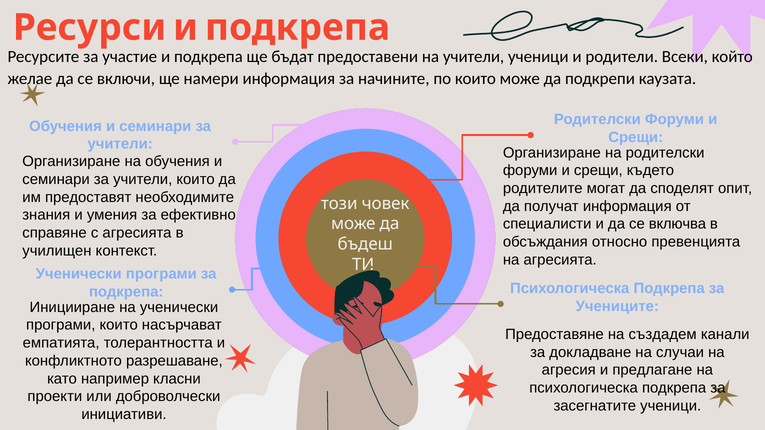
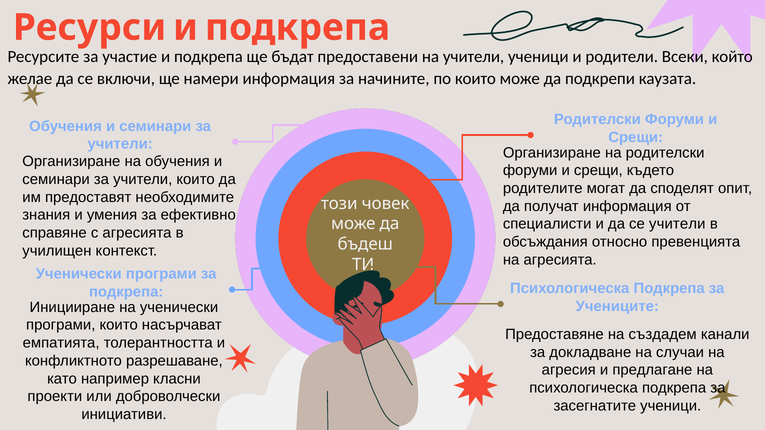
се включва: включва -> учители
